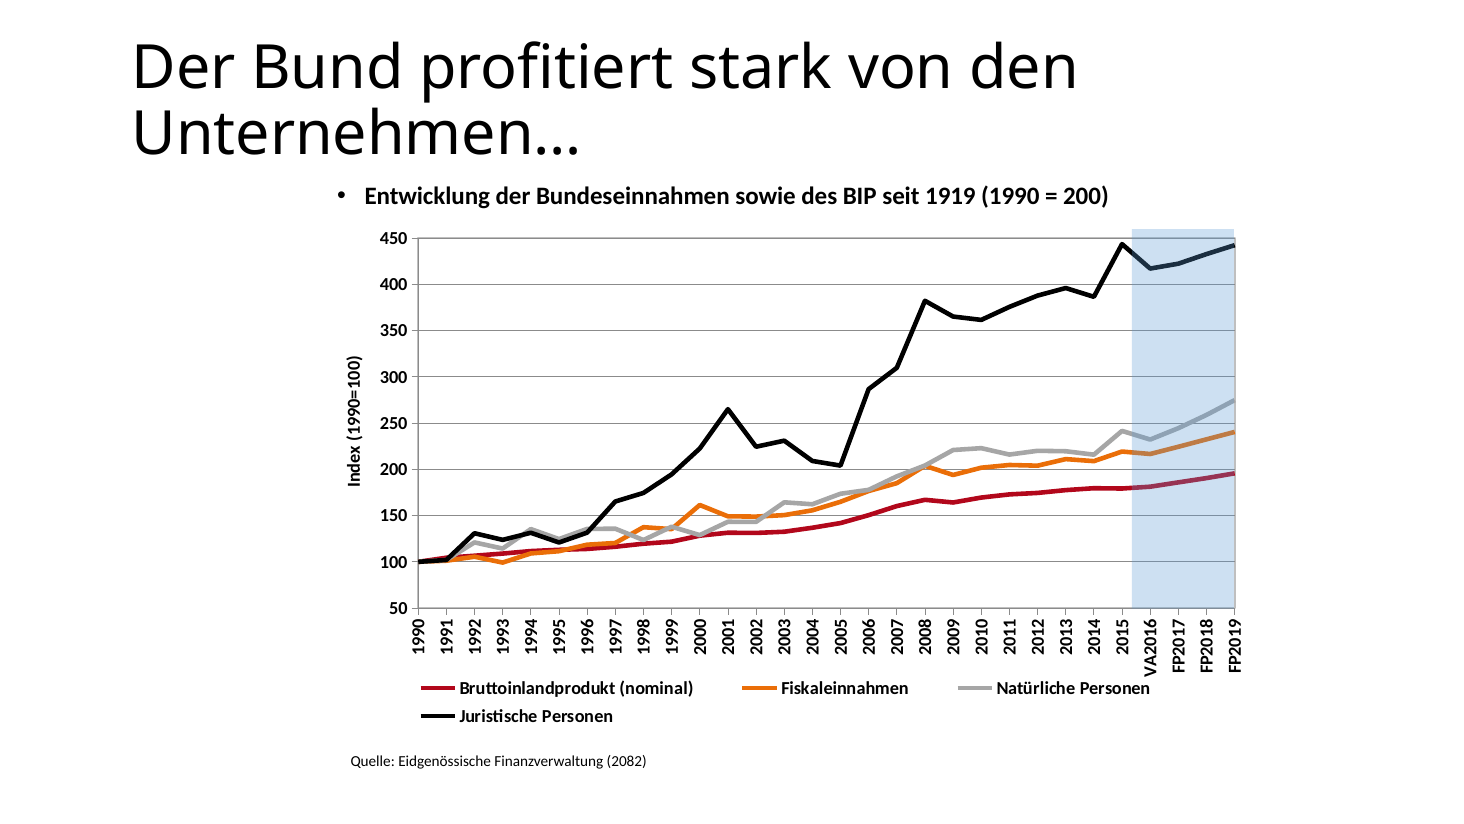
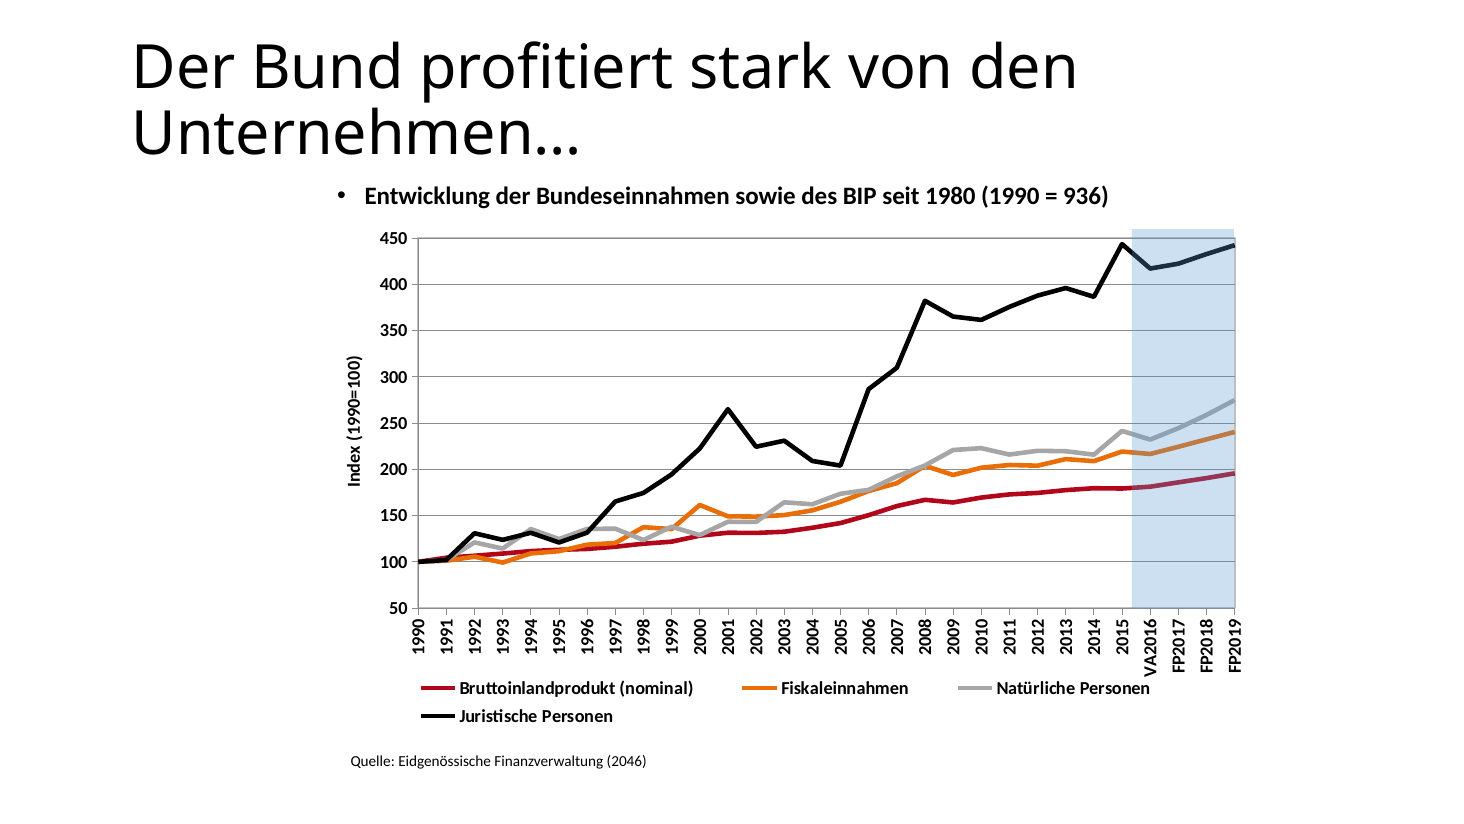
1919: 1919 -> 1980
200 at (1086, 196): 200 -> 936
2082: 2082 -> 2046
